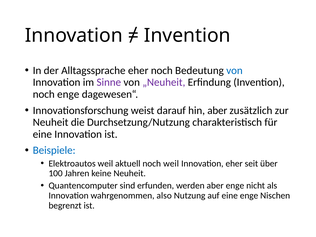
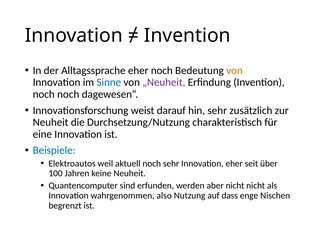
von at (234, 71) colour: blue -> orange
Sinne colour: purple -> blue
noch enge: enge -> noch
hin aber: aber -> sehr
noch weil: weil -> sehr
aber enge: enge -> nicht
auf eine: eine -> dass
